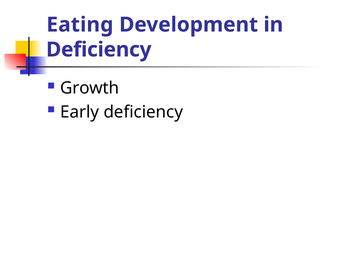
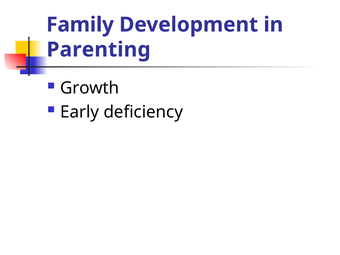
Eating: Eating -> Family
Deficiency at (99, 50): Deficiency -> Parenting
